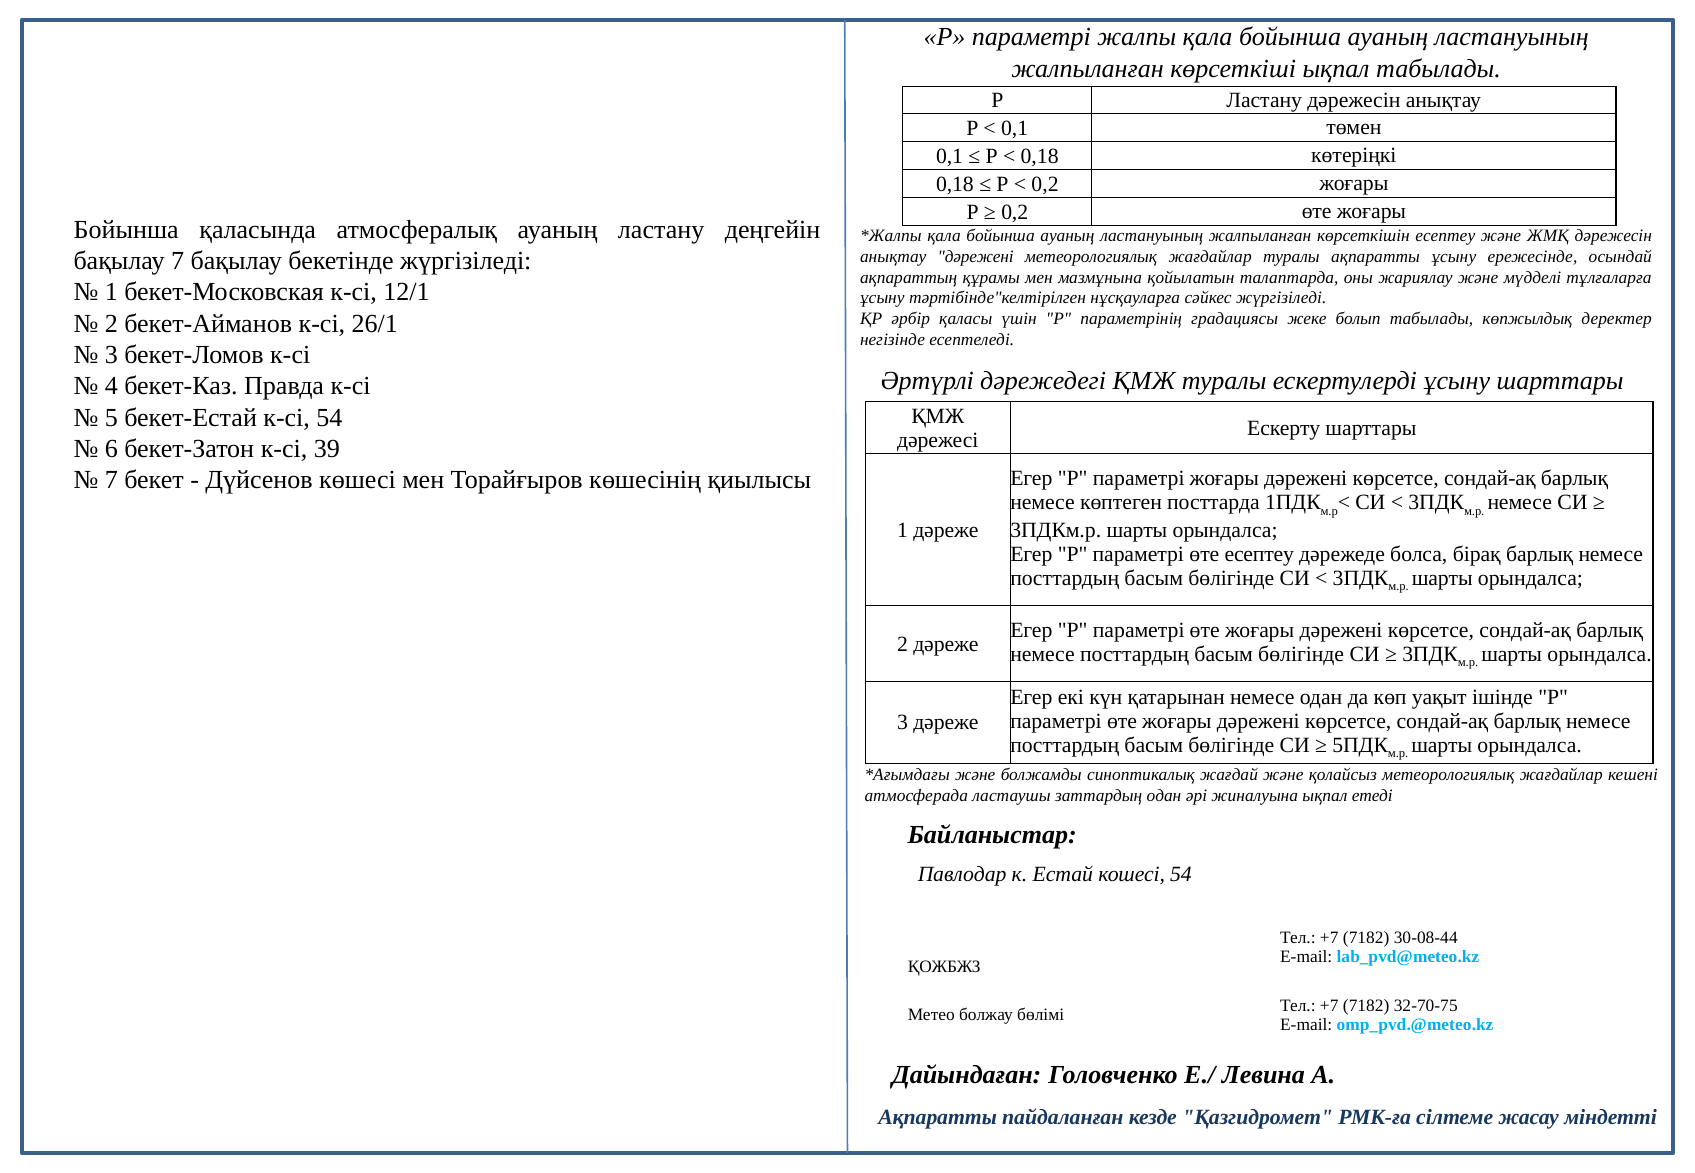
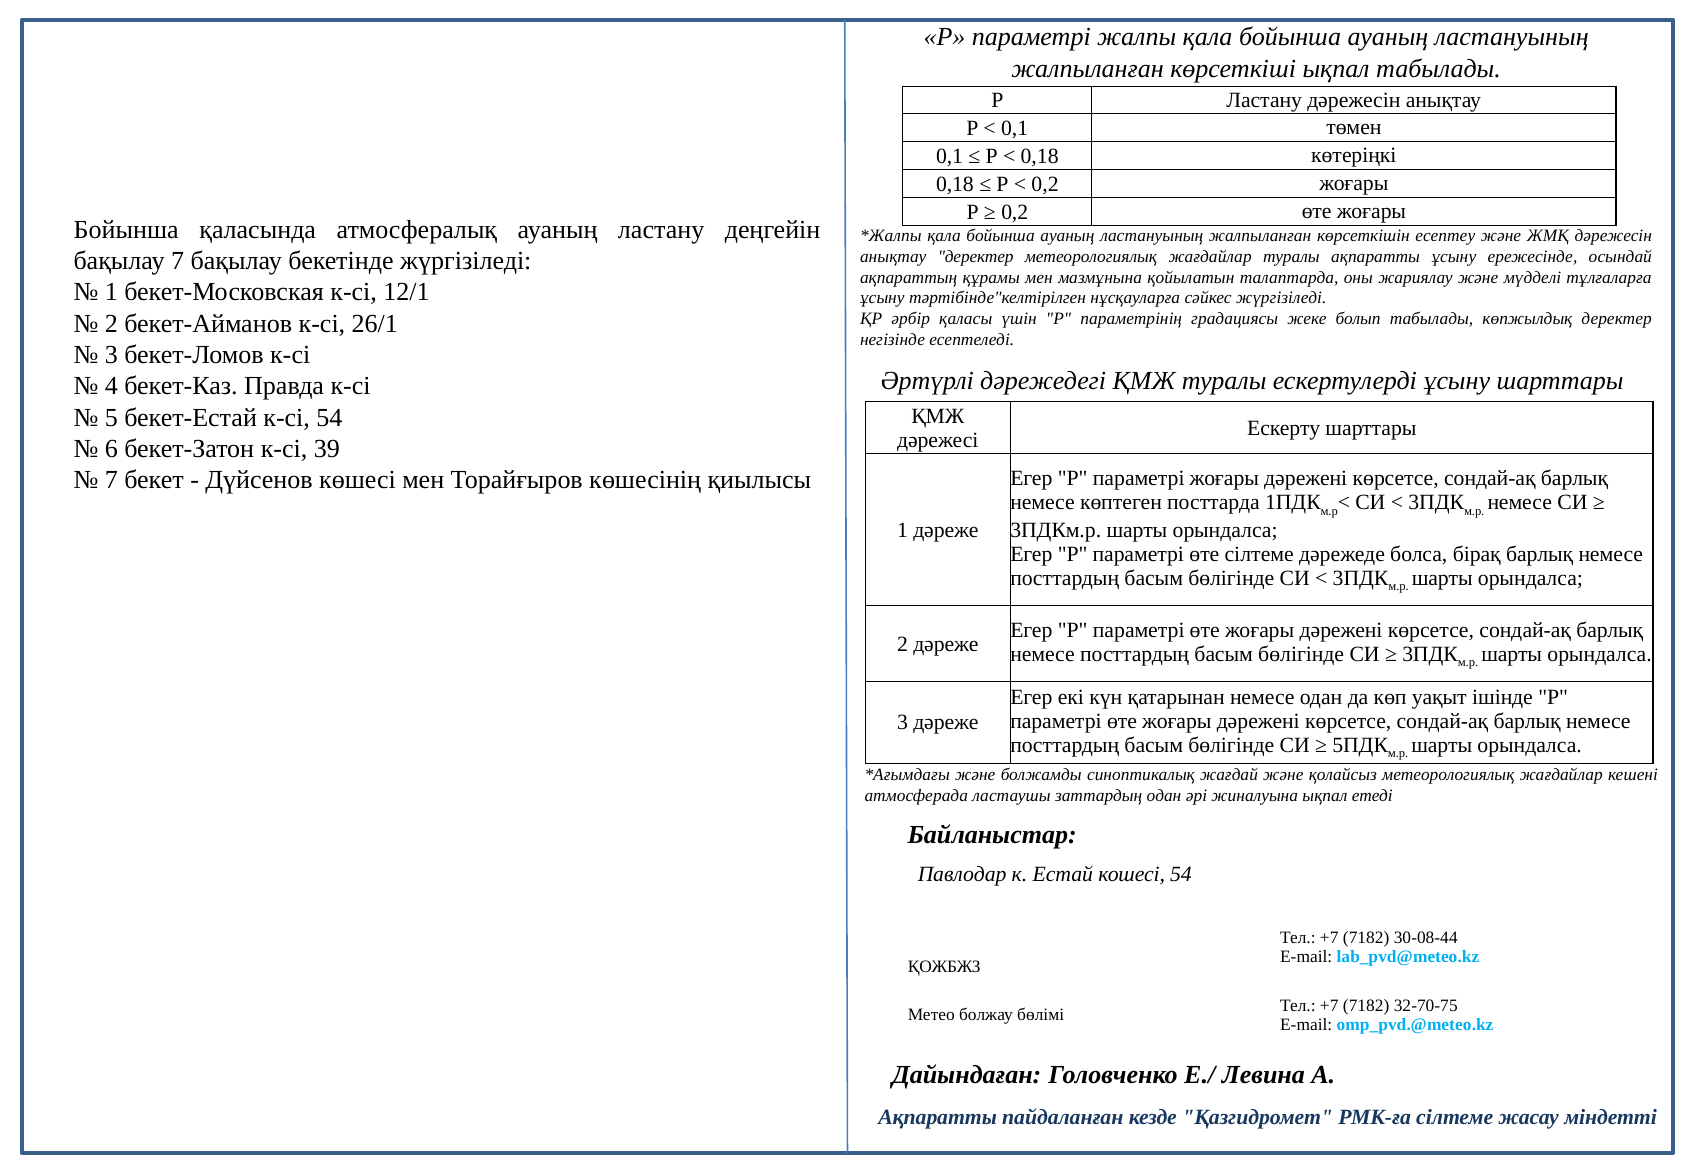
анықтау дәрежені: дәрежені -> деректер
өте есептеу: есептеу -> сілтеме
